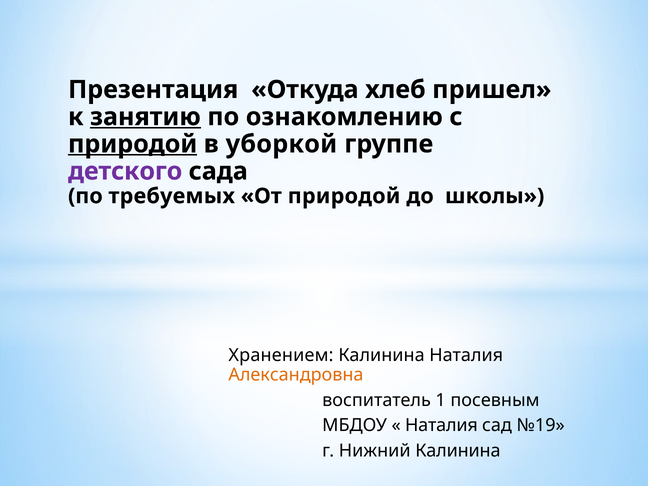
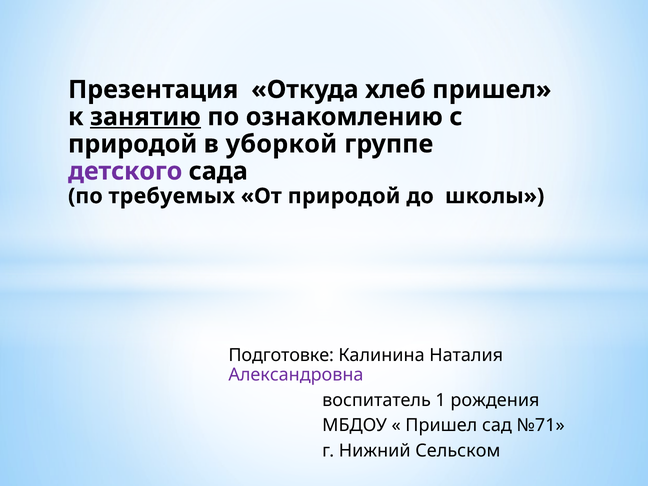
природой at (133, 144) underline: present -> none
Хранением: Хранением -> Подготовке
Александровна colour: orange -> purple
посевным: посевным -> рождения
Наталия at (441, 426): Наталия -> Пришел
№19: №19 -> №71
Нижний Калинина: Калинина -> Сельском
